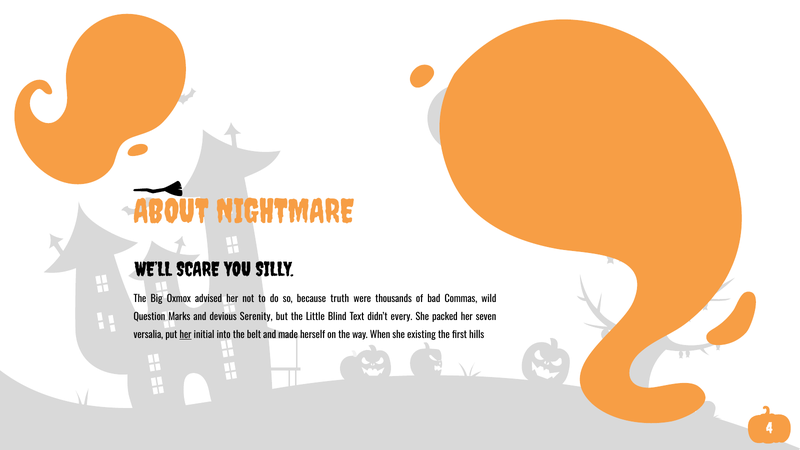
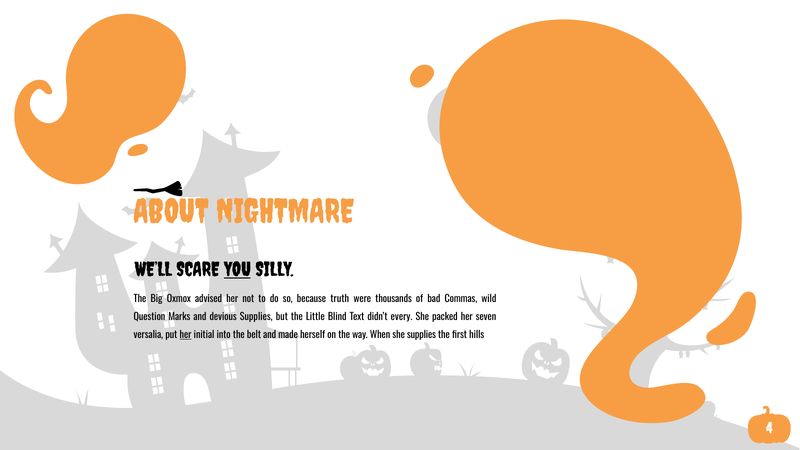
YOU underline: none -> present
devious Serenity: Serenity -> Supplies
she existing: existing -> supplies
